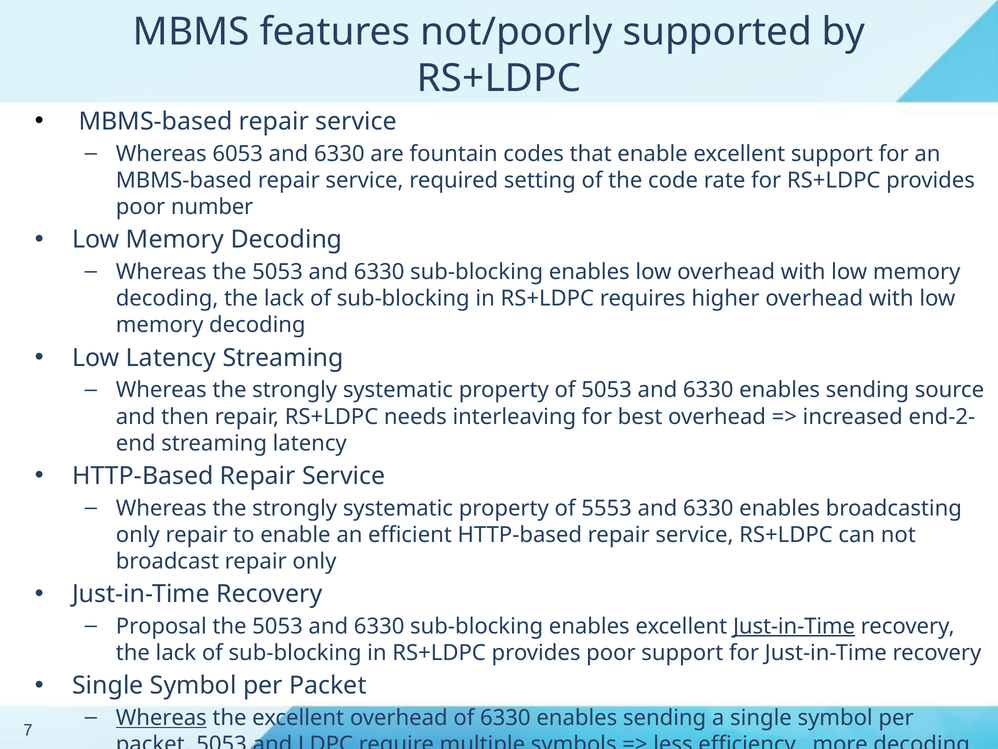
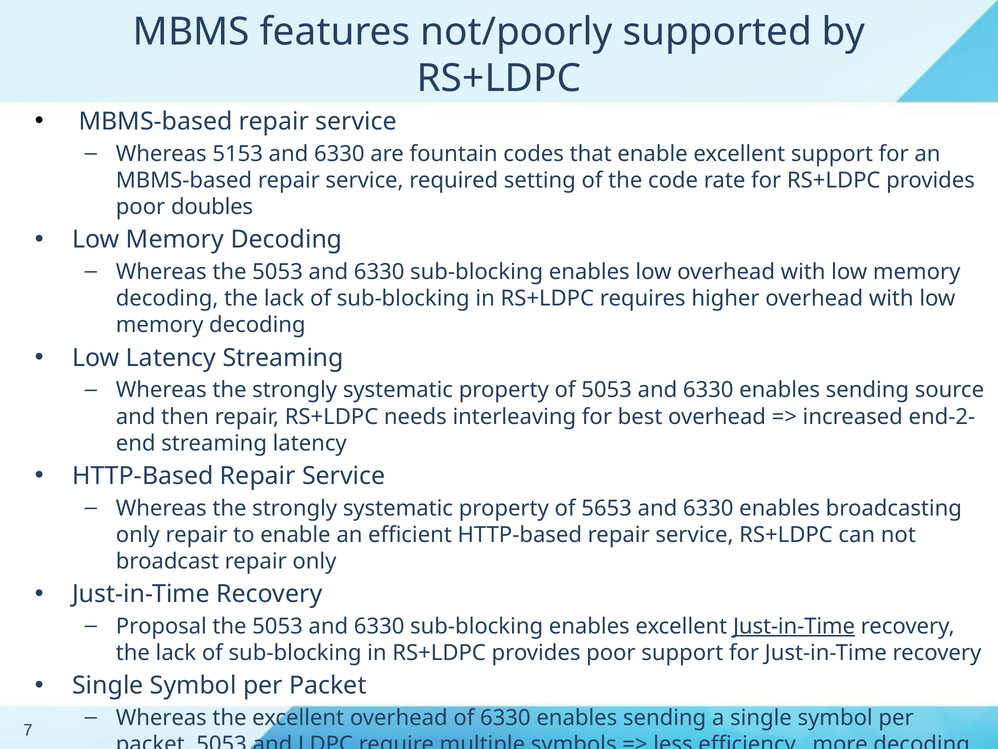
6053: 6053 -> 5153
number: number -> doubles
5553: 5553 -> 5653
Whereas at (161, 717) underline: present -> none
